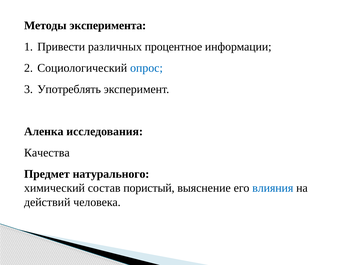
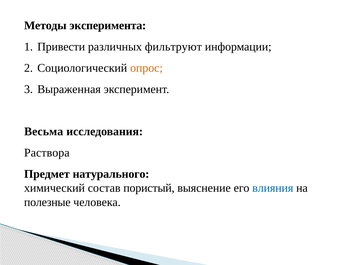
процентное: процентное -> фильтруют
опрос colour: blue -> orange
Употреблять: Употреблять -> Выраженная
Аленка: Аленка -> Весьма
Качества: Качества -> Раствора
действий: действий -> полезные
